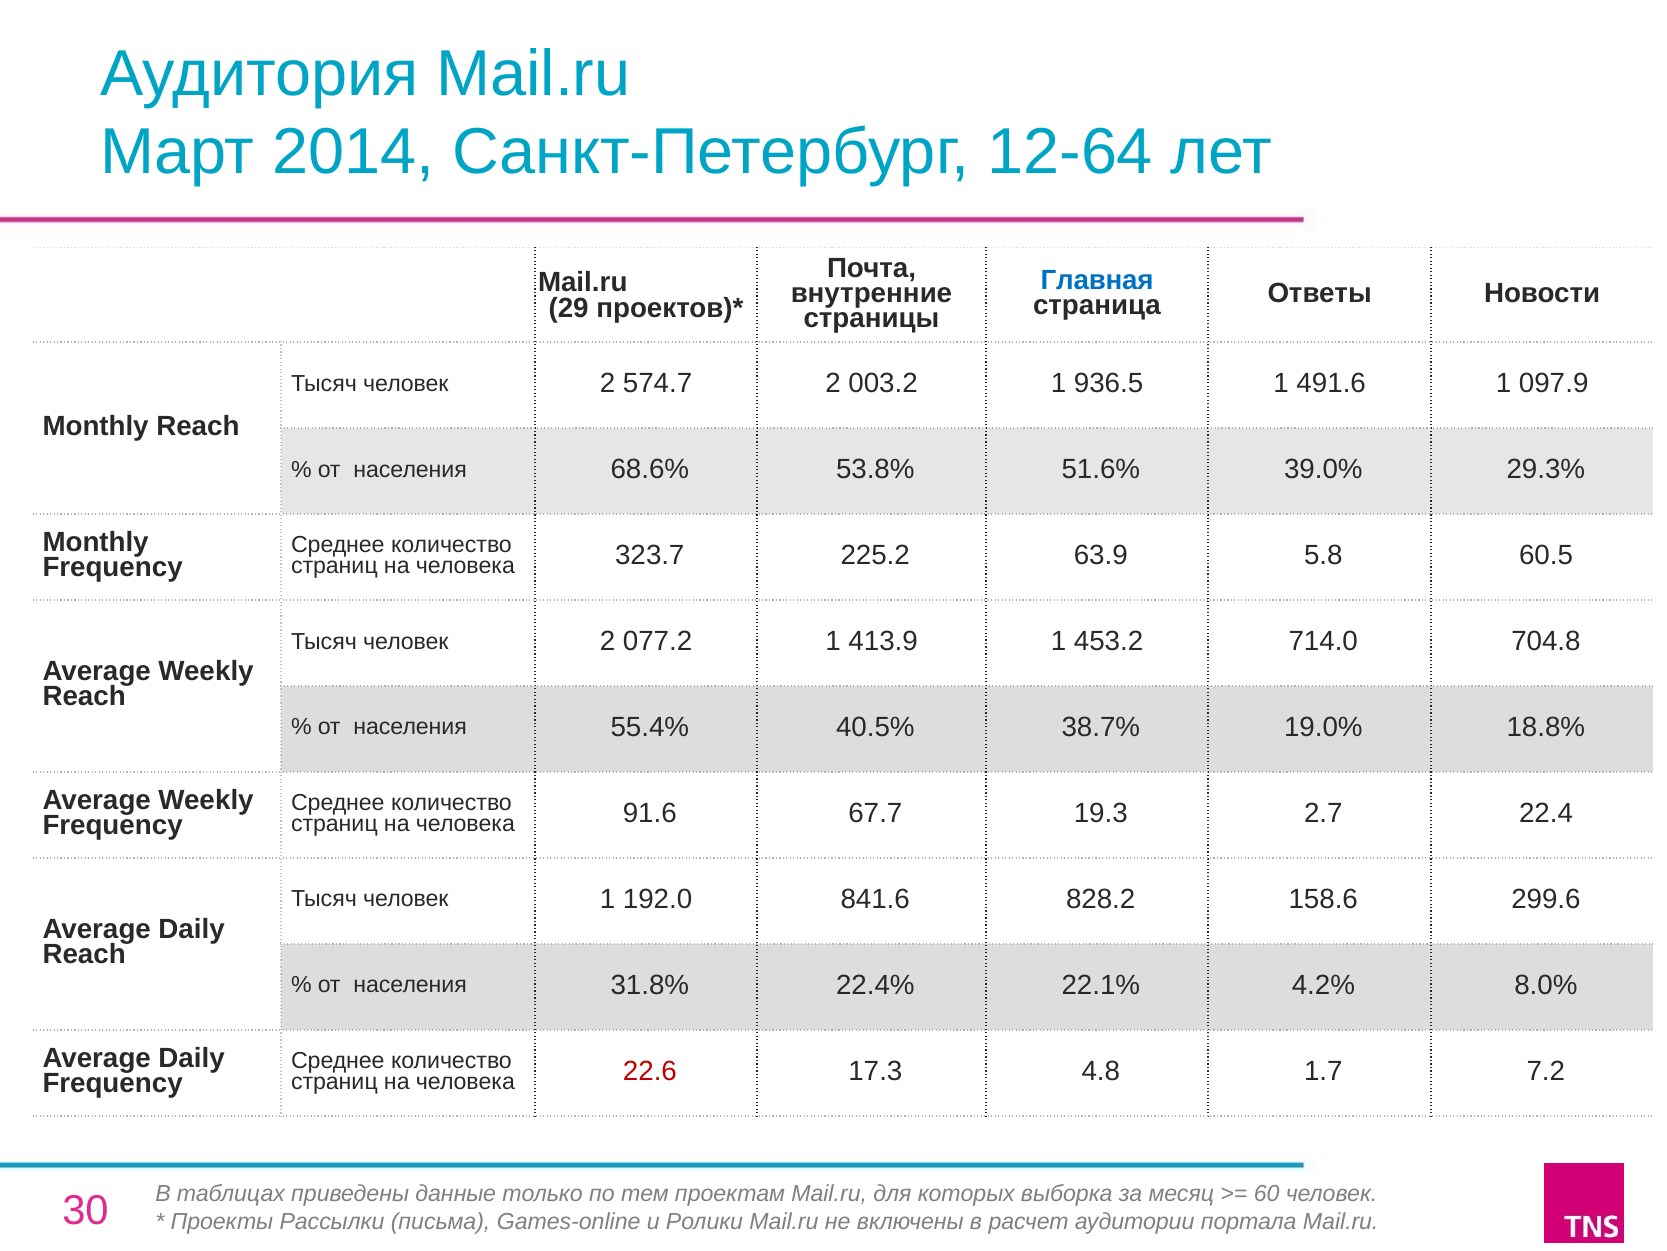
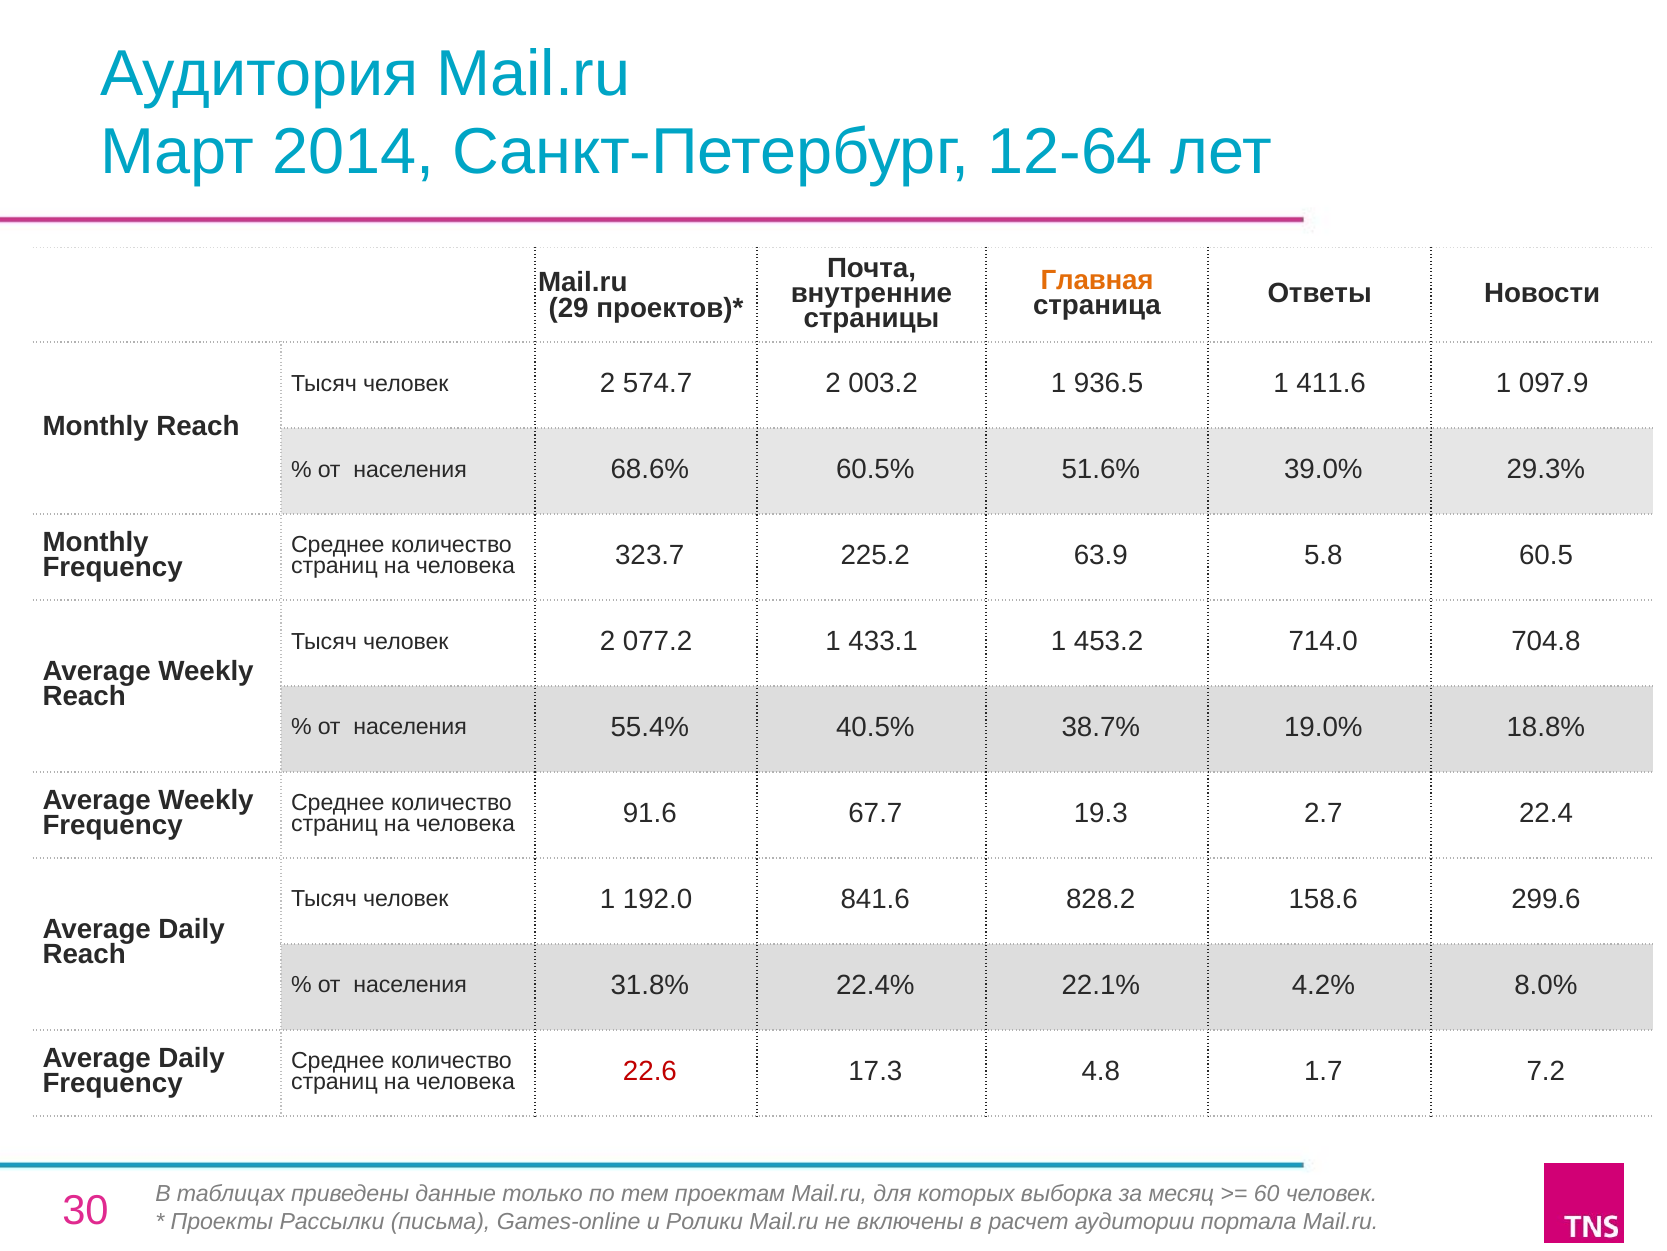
Главная colour: blue -> orange
491.6: 491.6 -> 411.6
53.8%: 53.8% -> 60.5%
413.9: 413.9 -> 433.1
